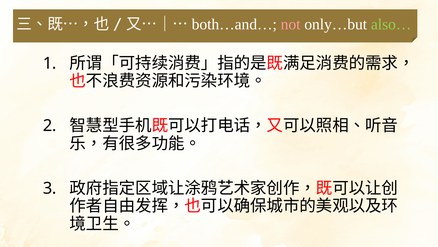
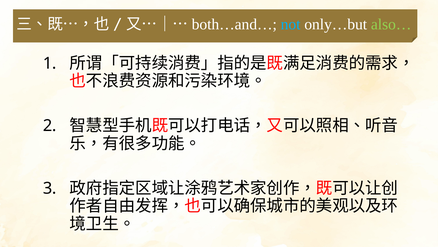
not colour: pink -> light blue
